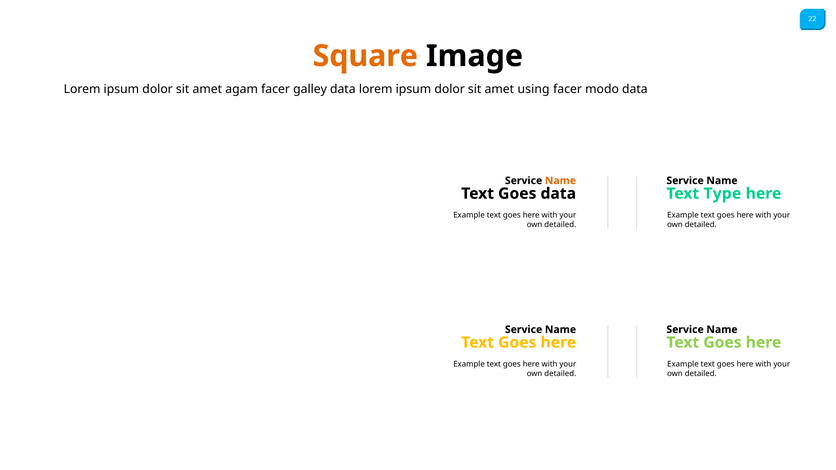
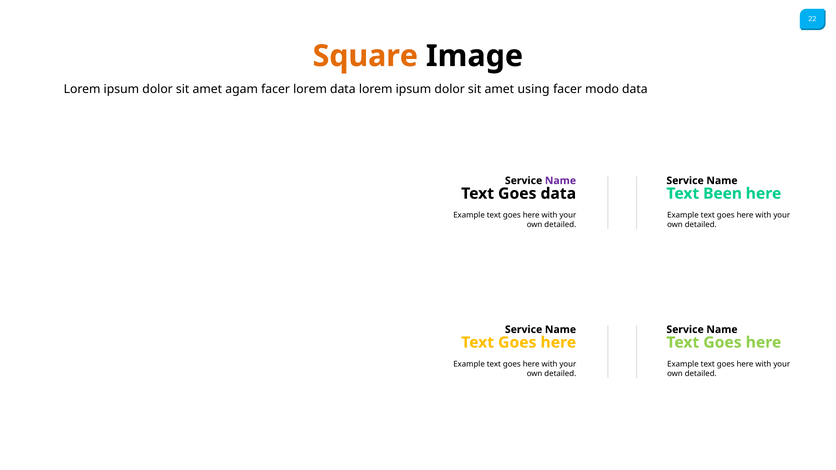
facer galley: galley -> lorem
Name at (560, 181) colour: orange -> purple
Type: Type -> Been
